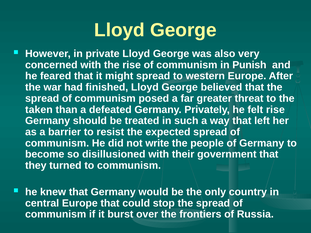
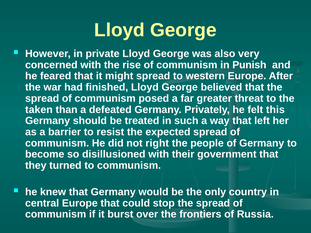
felt rise: rise -> this
write: write -> right
